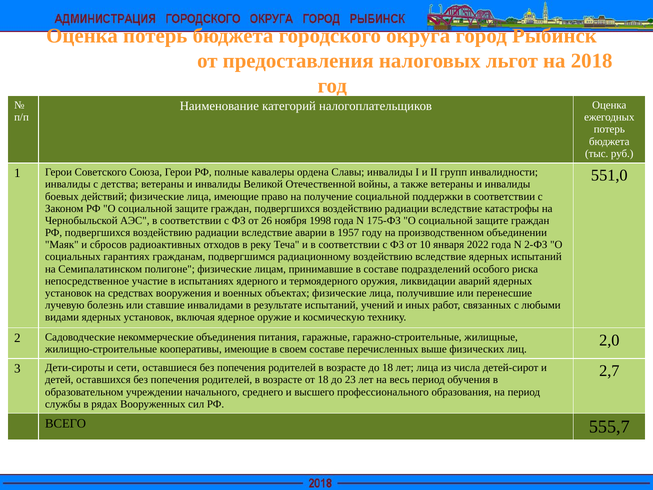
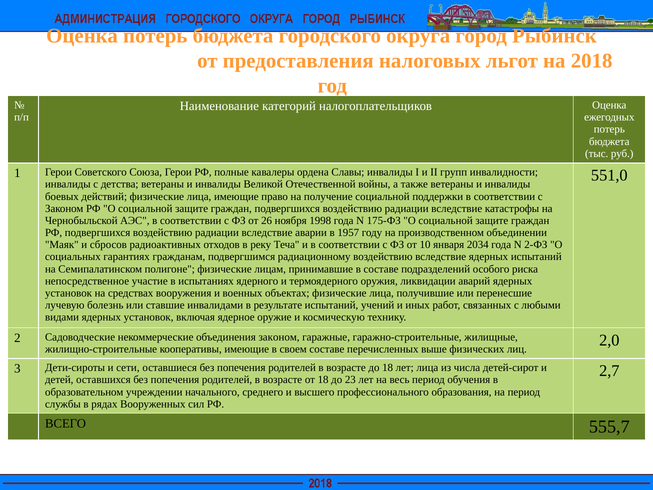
2022: 2022 -> 2034
объединения питания: питания -> законом
